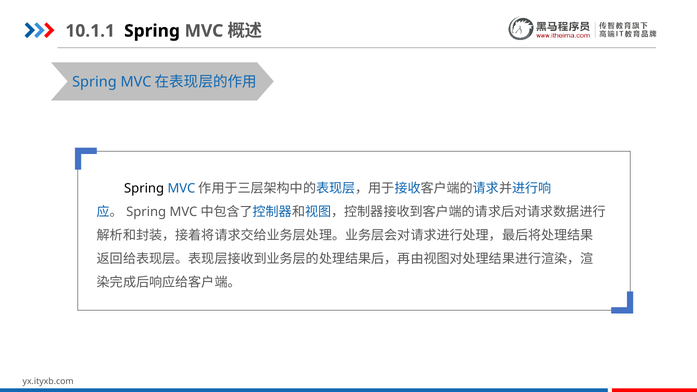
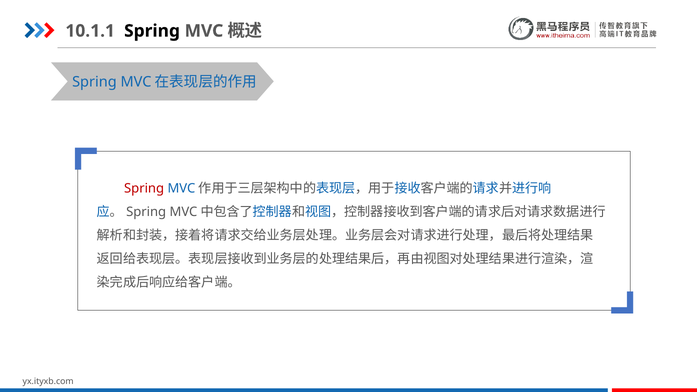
Spring at (144, 188) colour: black -> red
